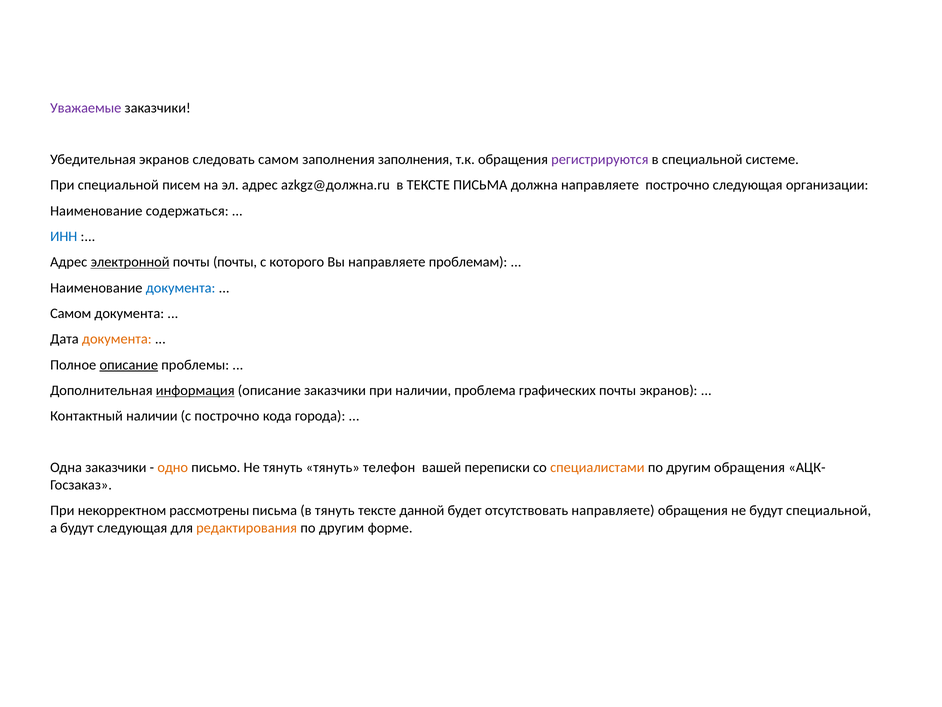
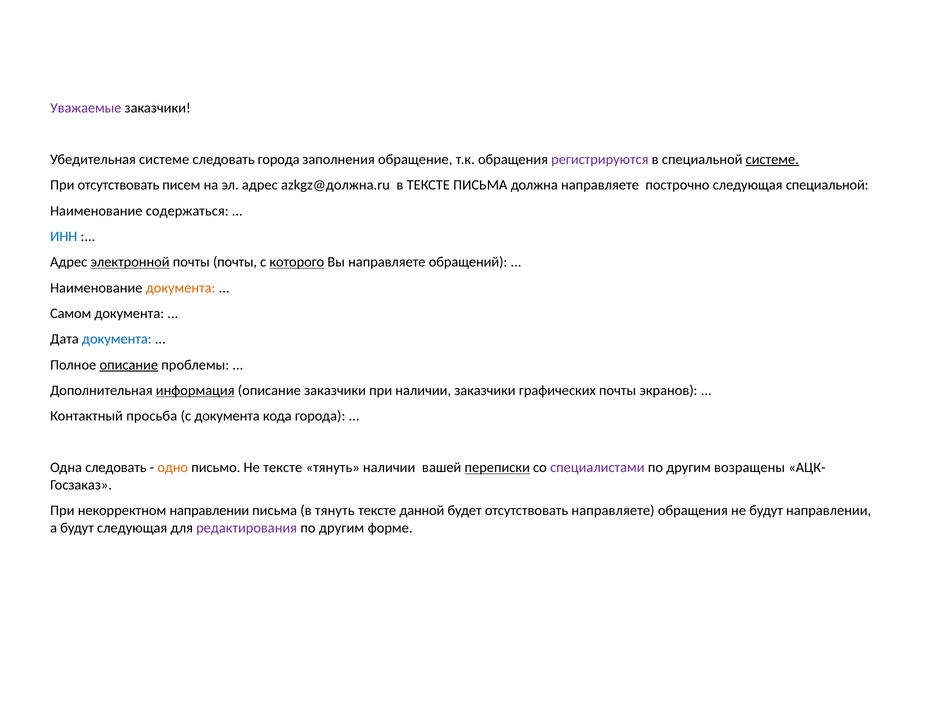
Убедительная экранов: экранов -> системе
следовать самом: самом -> города
заполнения заполнения: заполнения -> обращение
системе at (772, 159) underline: none -> present
При специальной: специальной -> отсутствовать
следующая организации: организации -> специальной
которого underline: none -> present
проблемам: проблемам -> обращений
документа at (181, 288) colour: blue -> orange
документа at (117, 339) colour: orange -> blue
наличии проблема: проблема -> заказчики
Контактный наличии: наличии -> просьба
с построчно: построчно -> документа
Одна заказчики: заказчики -> следовать
Не тянуть: тянуть -> тексте
тянуть телефон: телефон -> наличии
переписки underline: none -> present
специалистами colour: orange -> purple
другим обращения: обращения -> возращены
некорректном рассмотрены: рассмотрены -> направлении
будут специальной: специальной -> направлении
редактирования colour: orange -> purple
